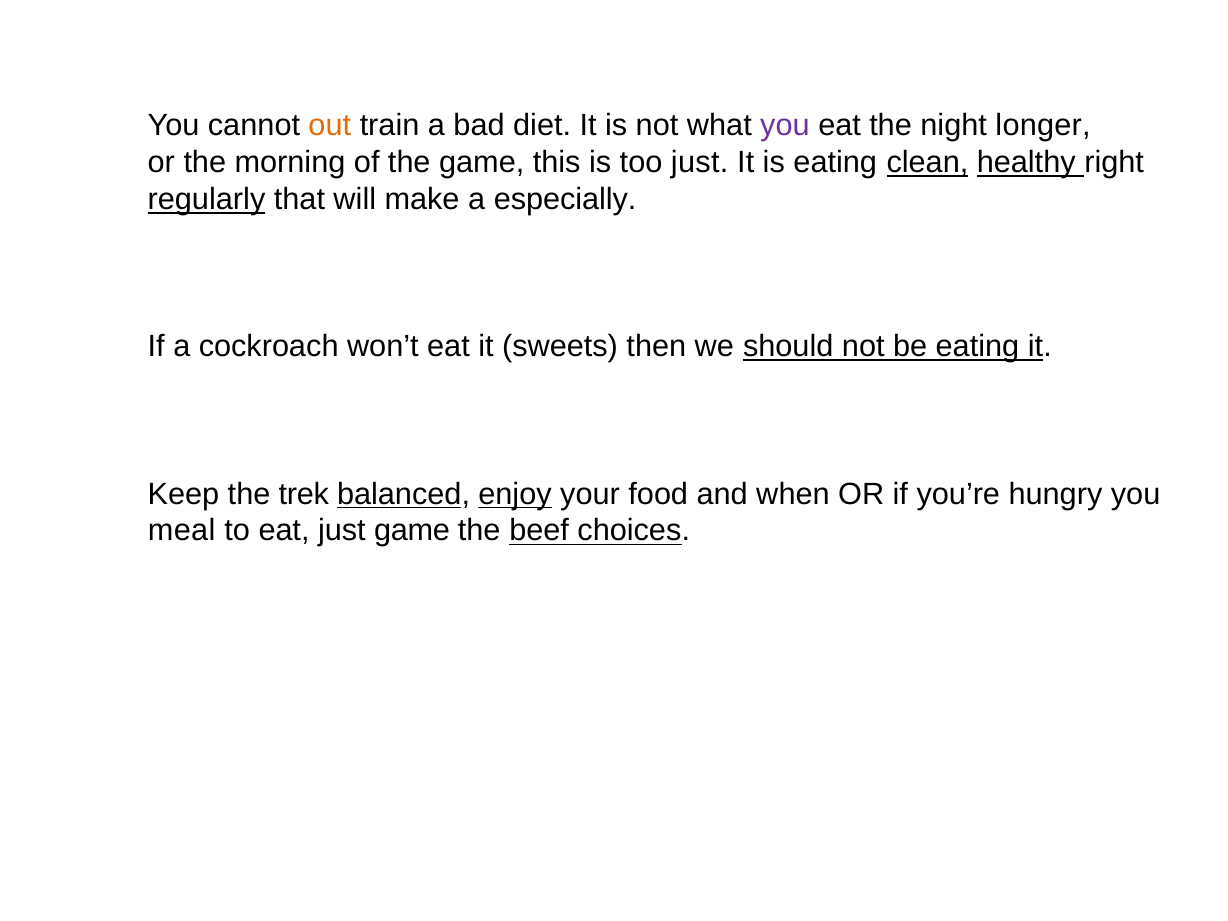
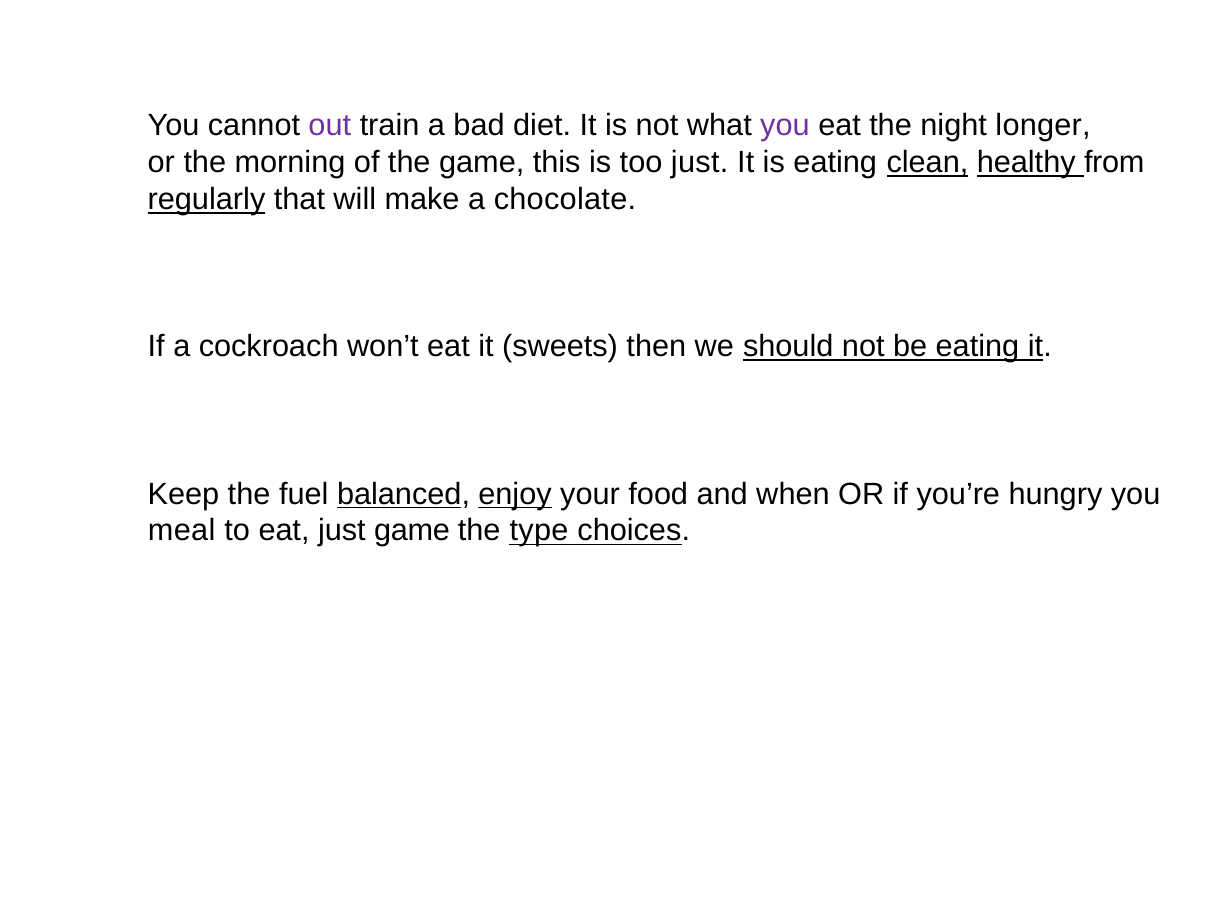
out colour: orange -> purple
right: right -> from
especially: especially -> chocolate
trek: trek -> fuel
beef: beef -> type
